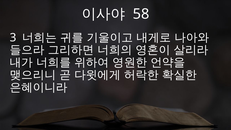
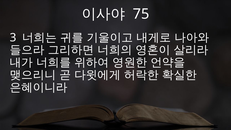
58: 58 -> 75
